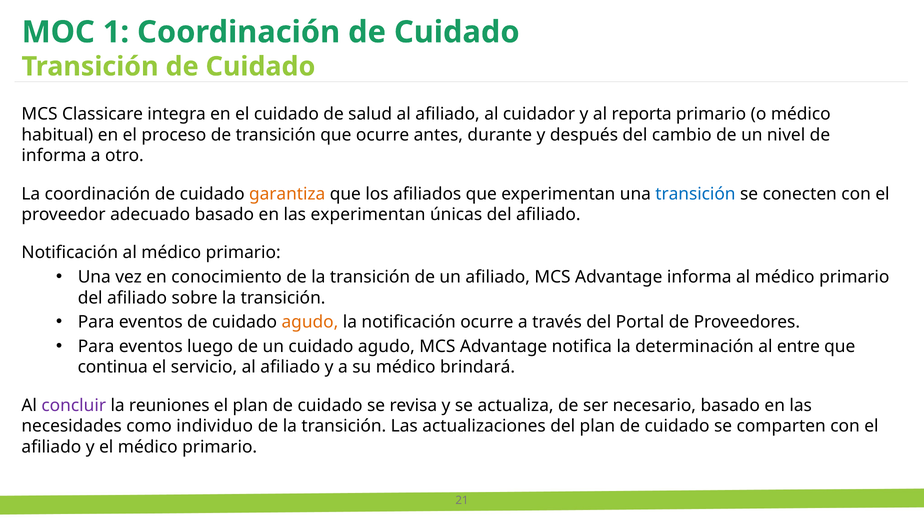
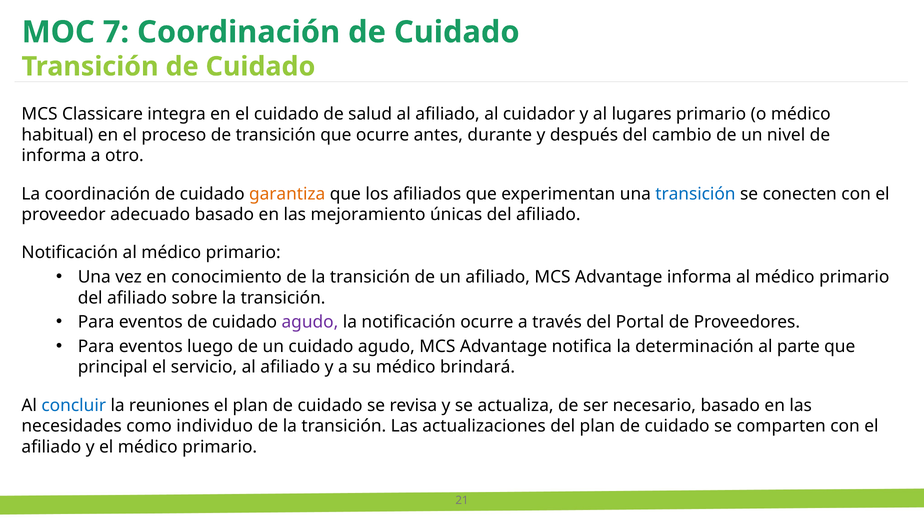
1: 1 -> 7
reporta: reporta -> lugares
las experimentan: experimentan -> mejoramiento
agudo at (310, 322) colour: orange -> purple
entre: entre -> parte
continua: continua -> principal
concluir colour: purple -> blue
